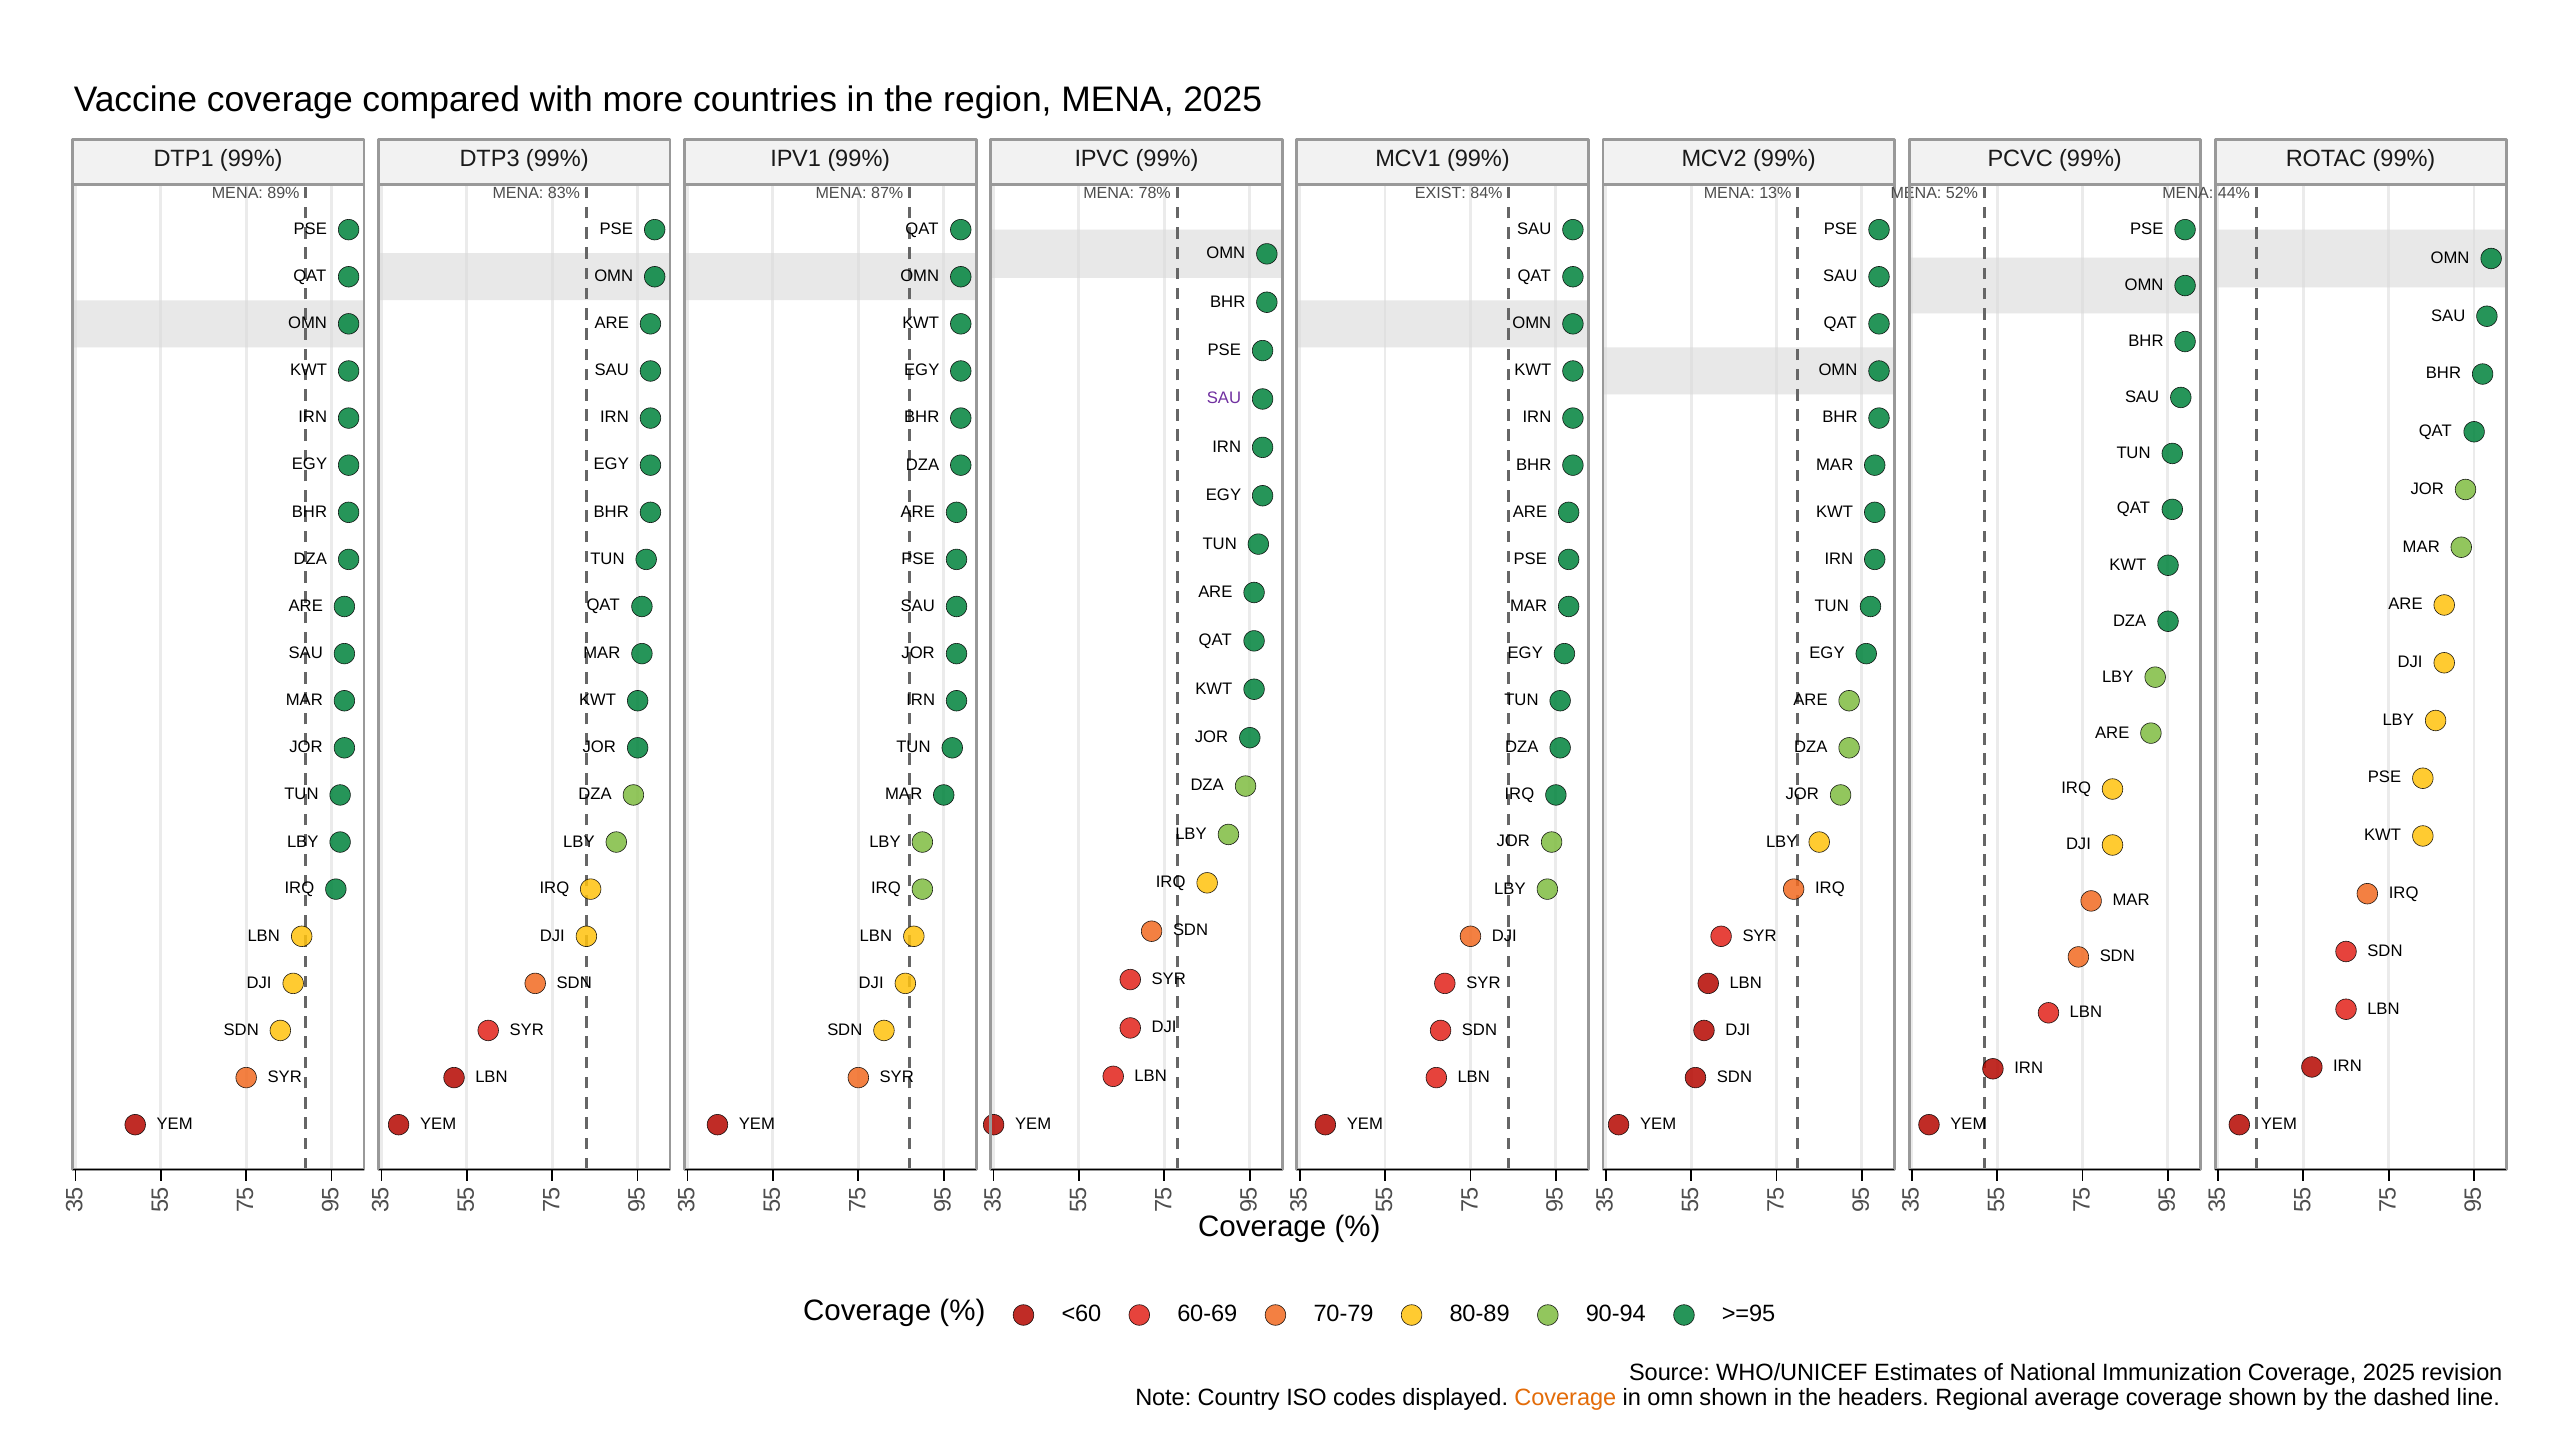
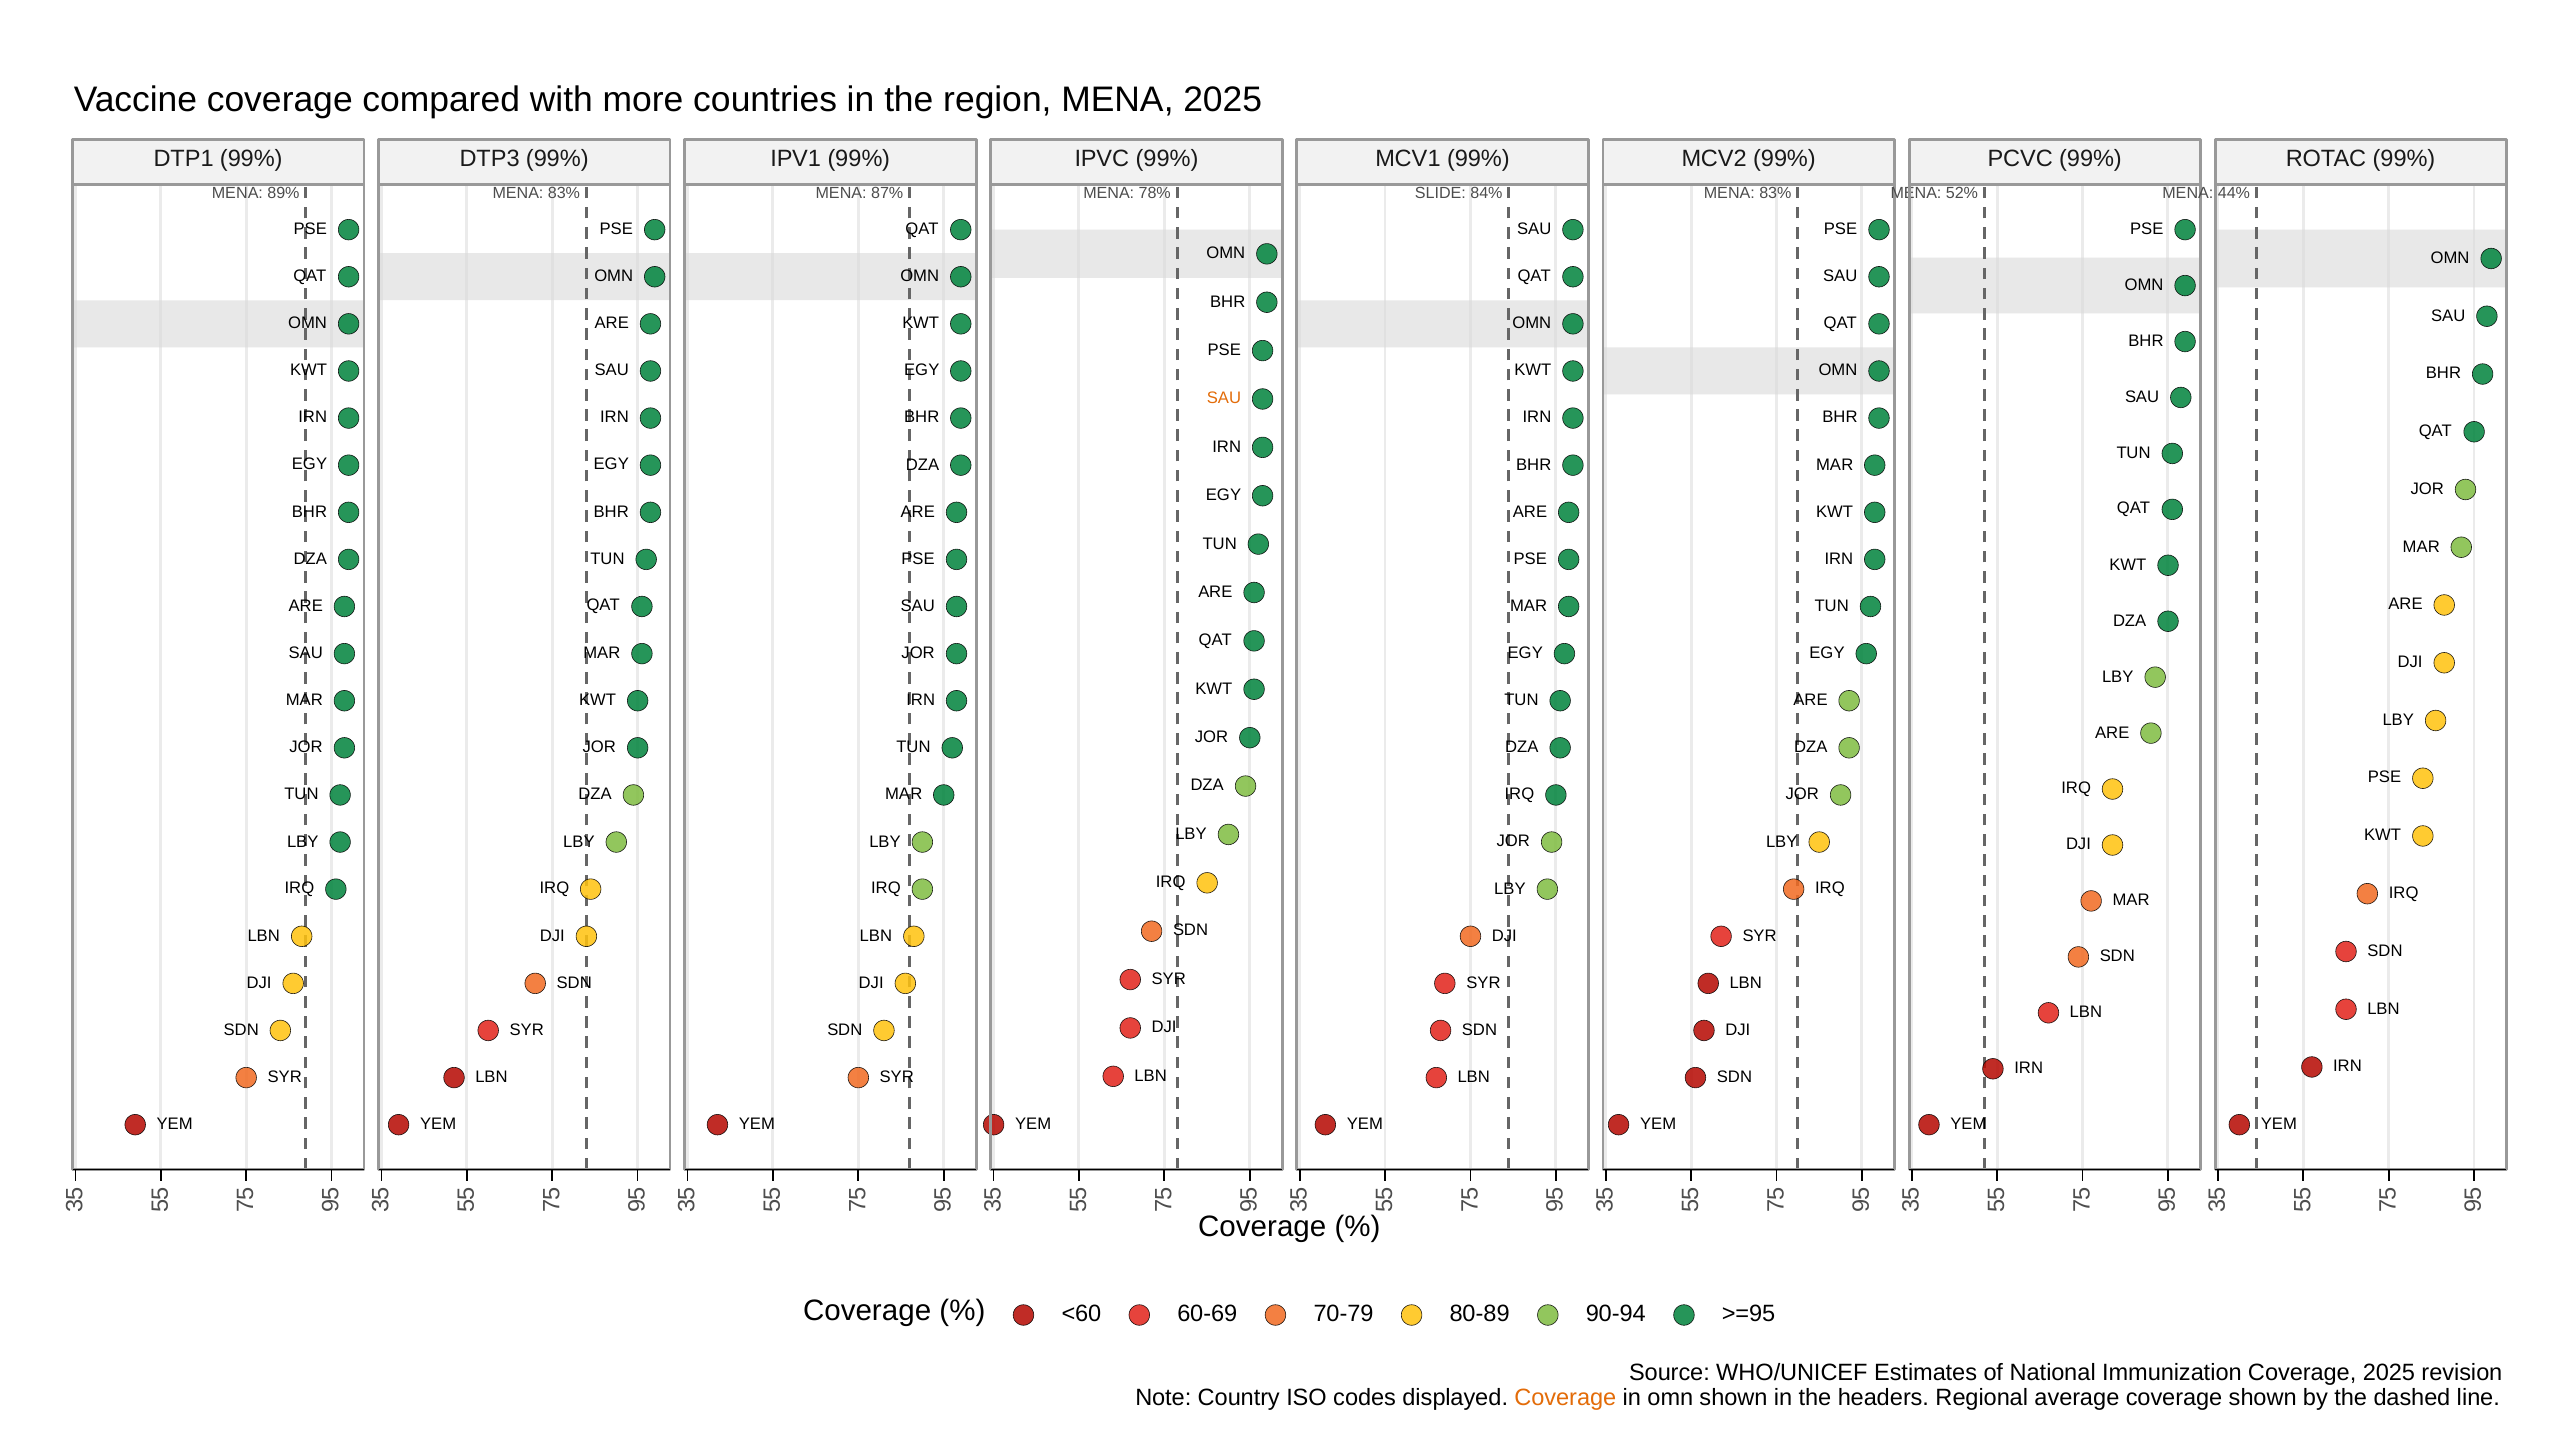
EXIST: EXIST -> SLIDE
13% at (1775, 193): 13% -> 83%
SAU at (1224, 398) colour: purple -> orange
